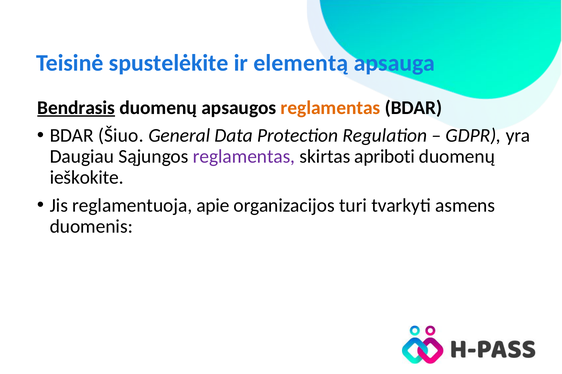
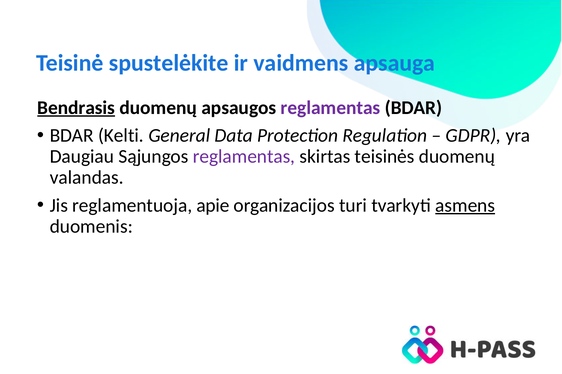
elementą: elementą -> vaidmens
reglamentas at (331, 108) colour: orange -> purple
Šiuo: Šiuo -> Kelti
apriboti: apriboti -> teisinės
ieškokite: ieškokite -> valandas
asmens underline: none -> present
